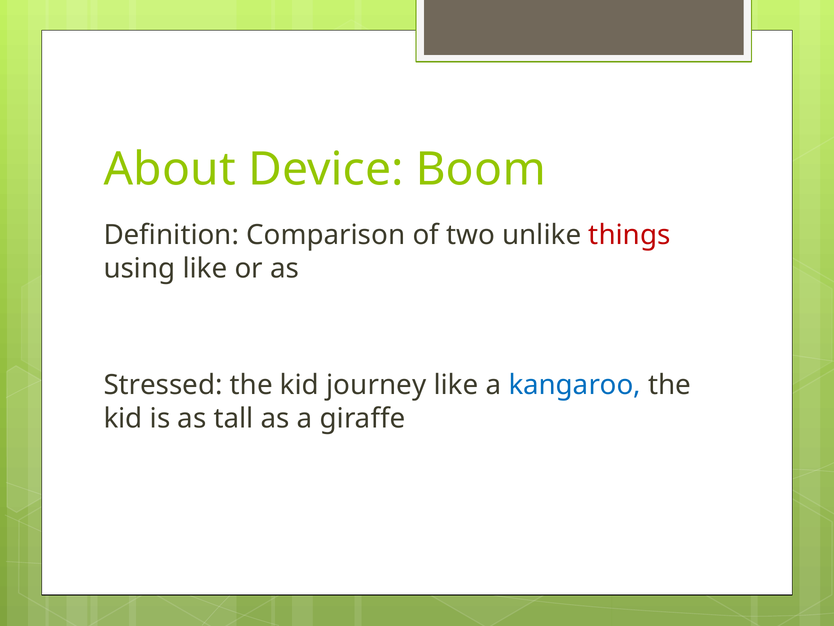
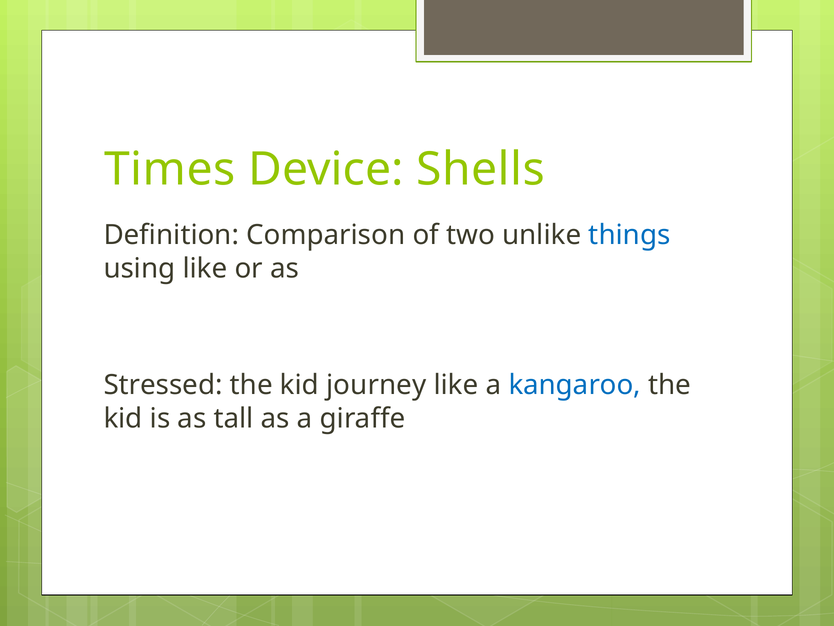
About: About -> Times
Boom: Boom -> Shells
things colour: red -> blue
